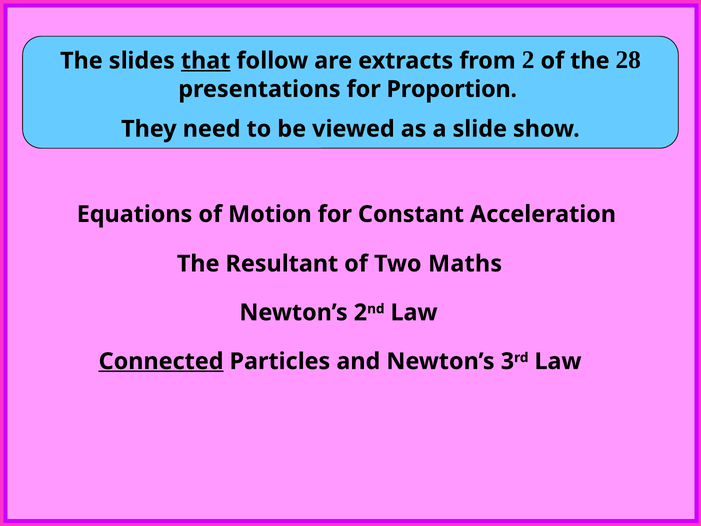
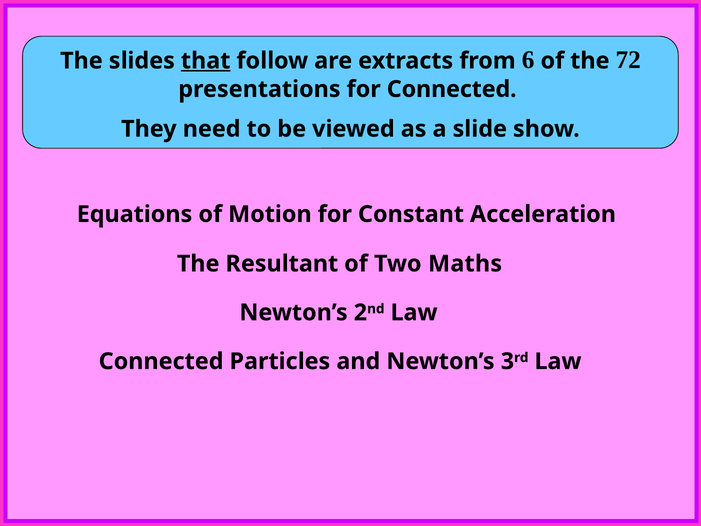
from 2: 2 -> 6
28: 28 -> 72
for Proportion: Proportion -> Connected
Connected at (161, 361) underline: present -> none
